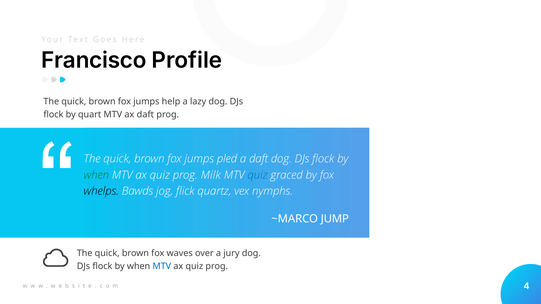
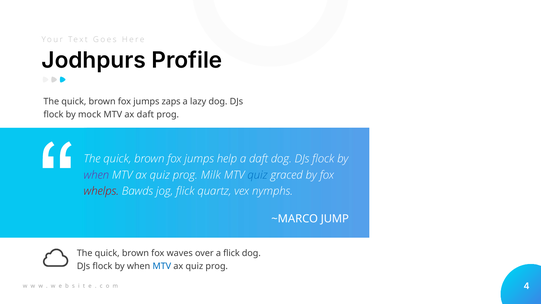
Francisco: Francisco -> Jodhpurs
help: help -> zaps
quart: quart -> mock
pled: pled -> help
when at (96, 175) colour: green -> purple
whelps colour: black -> red
a jury: jury -> flick
